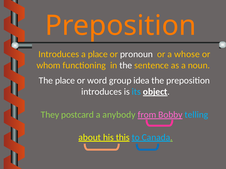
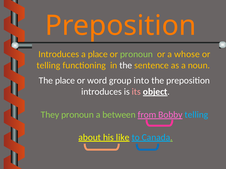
pronoun at (136, 54) colour: white -> light green
whom at (48, 66): whom -> telling
idea: idea -> into
its colour: light blue -> pink
They postcard: postcard -> pronoun
anybody: anybody -> between
this: this -> like
